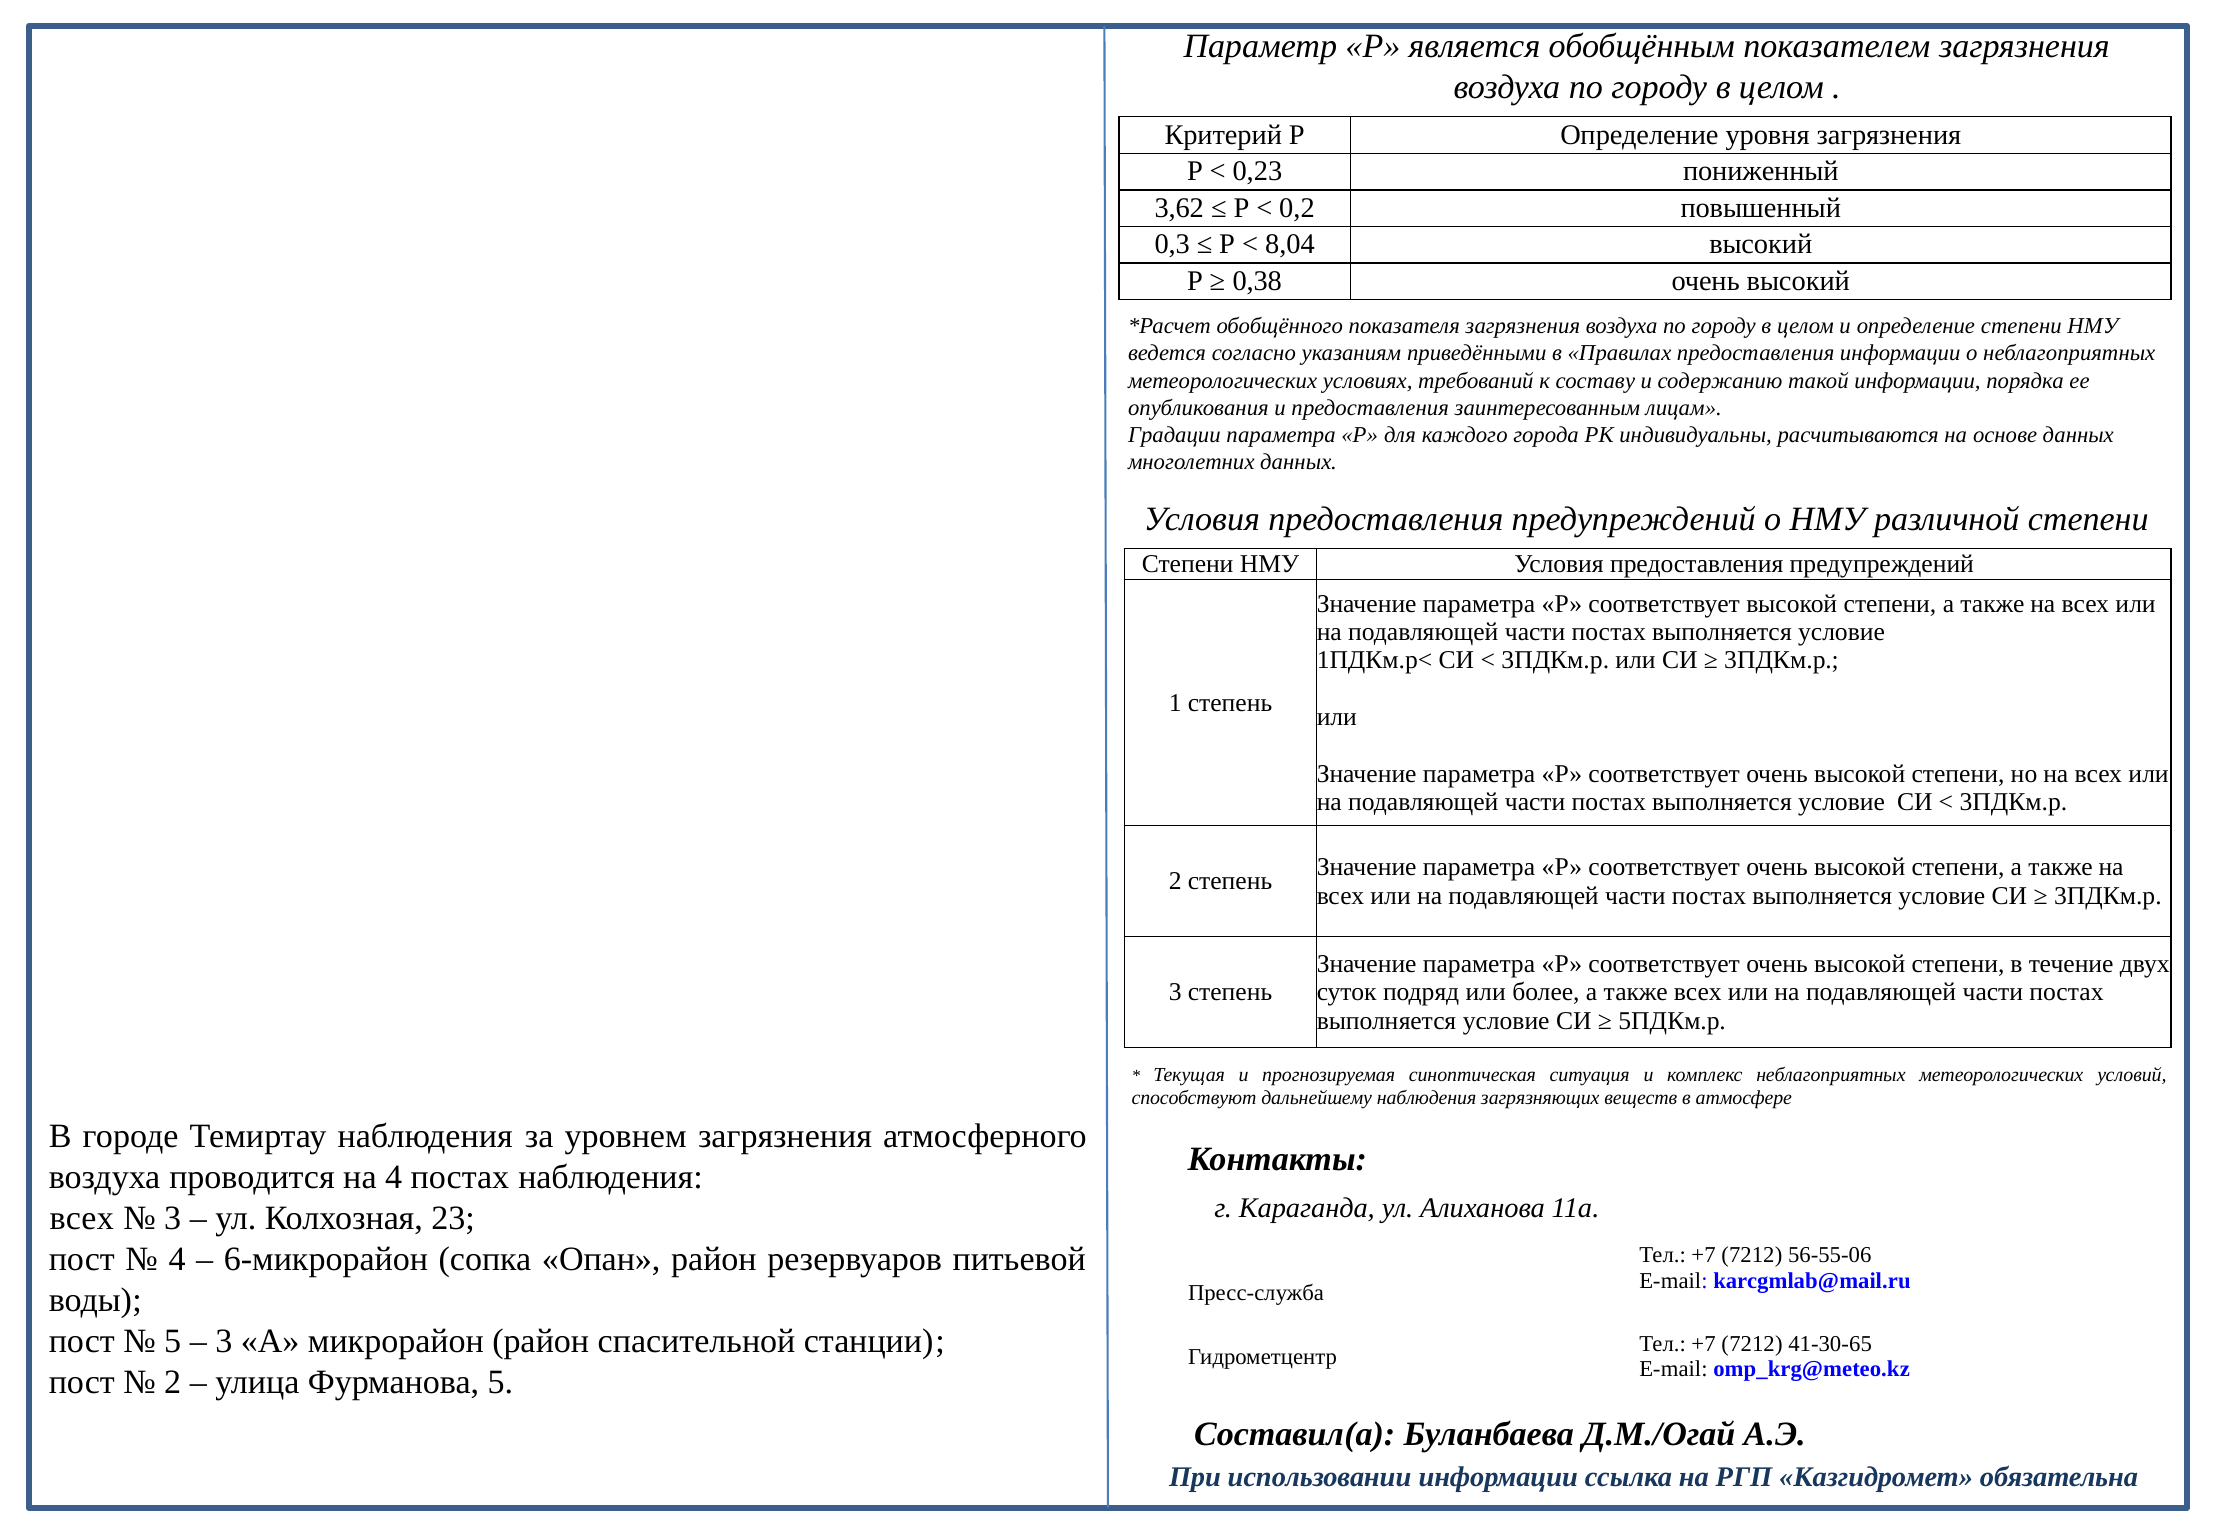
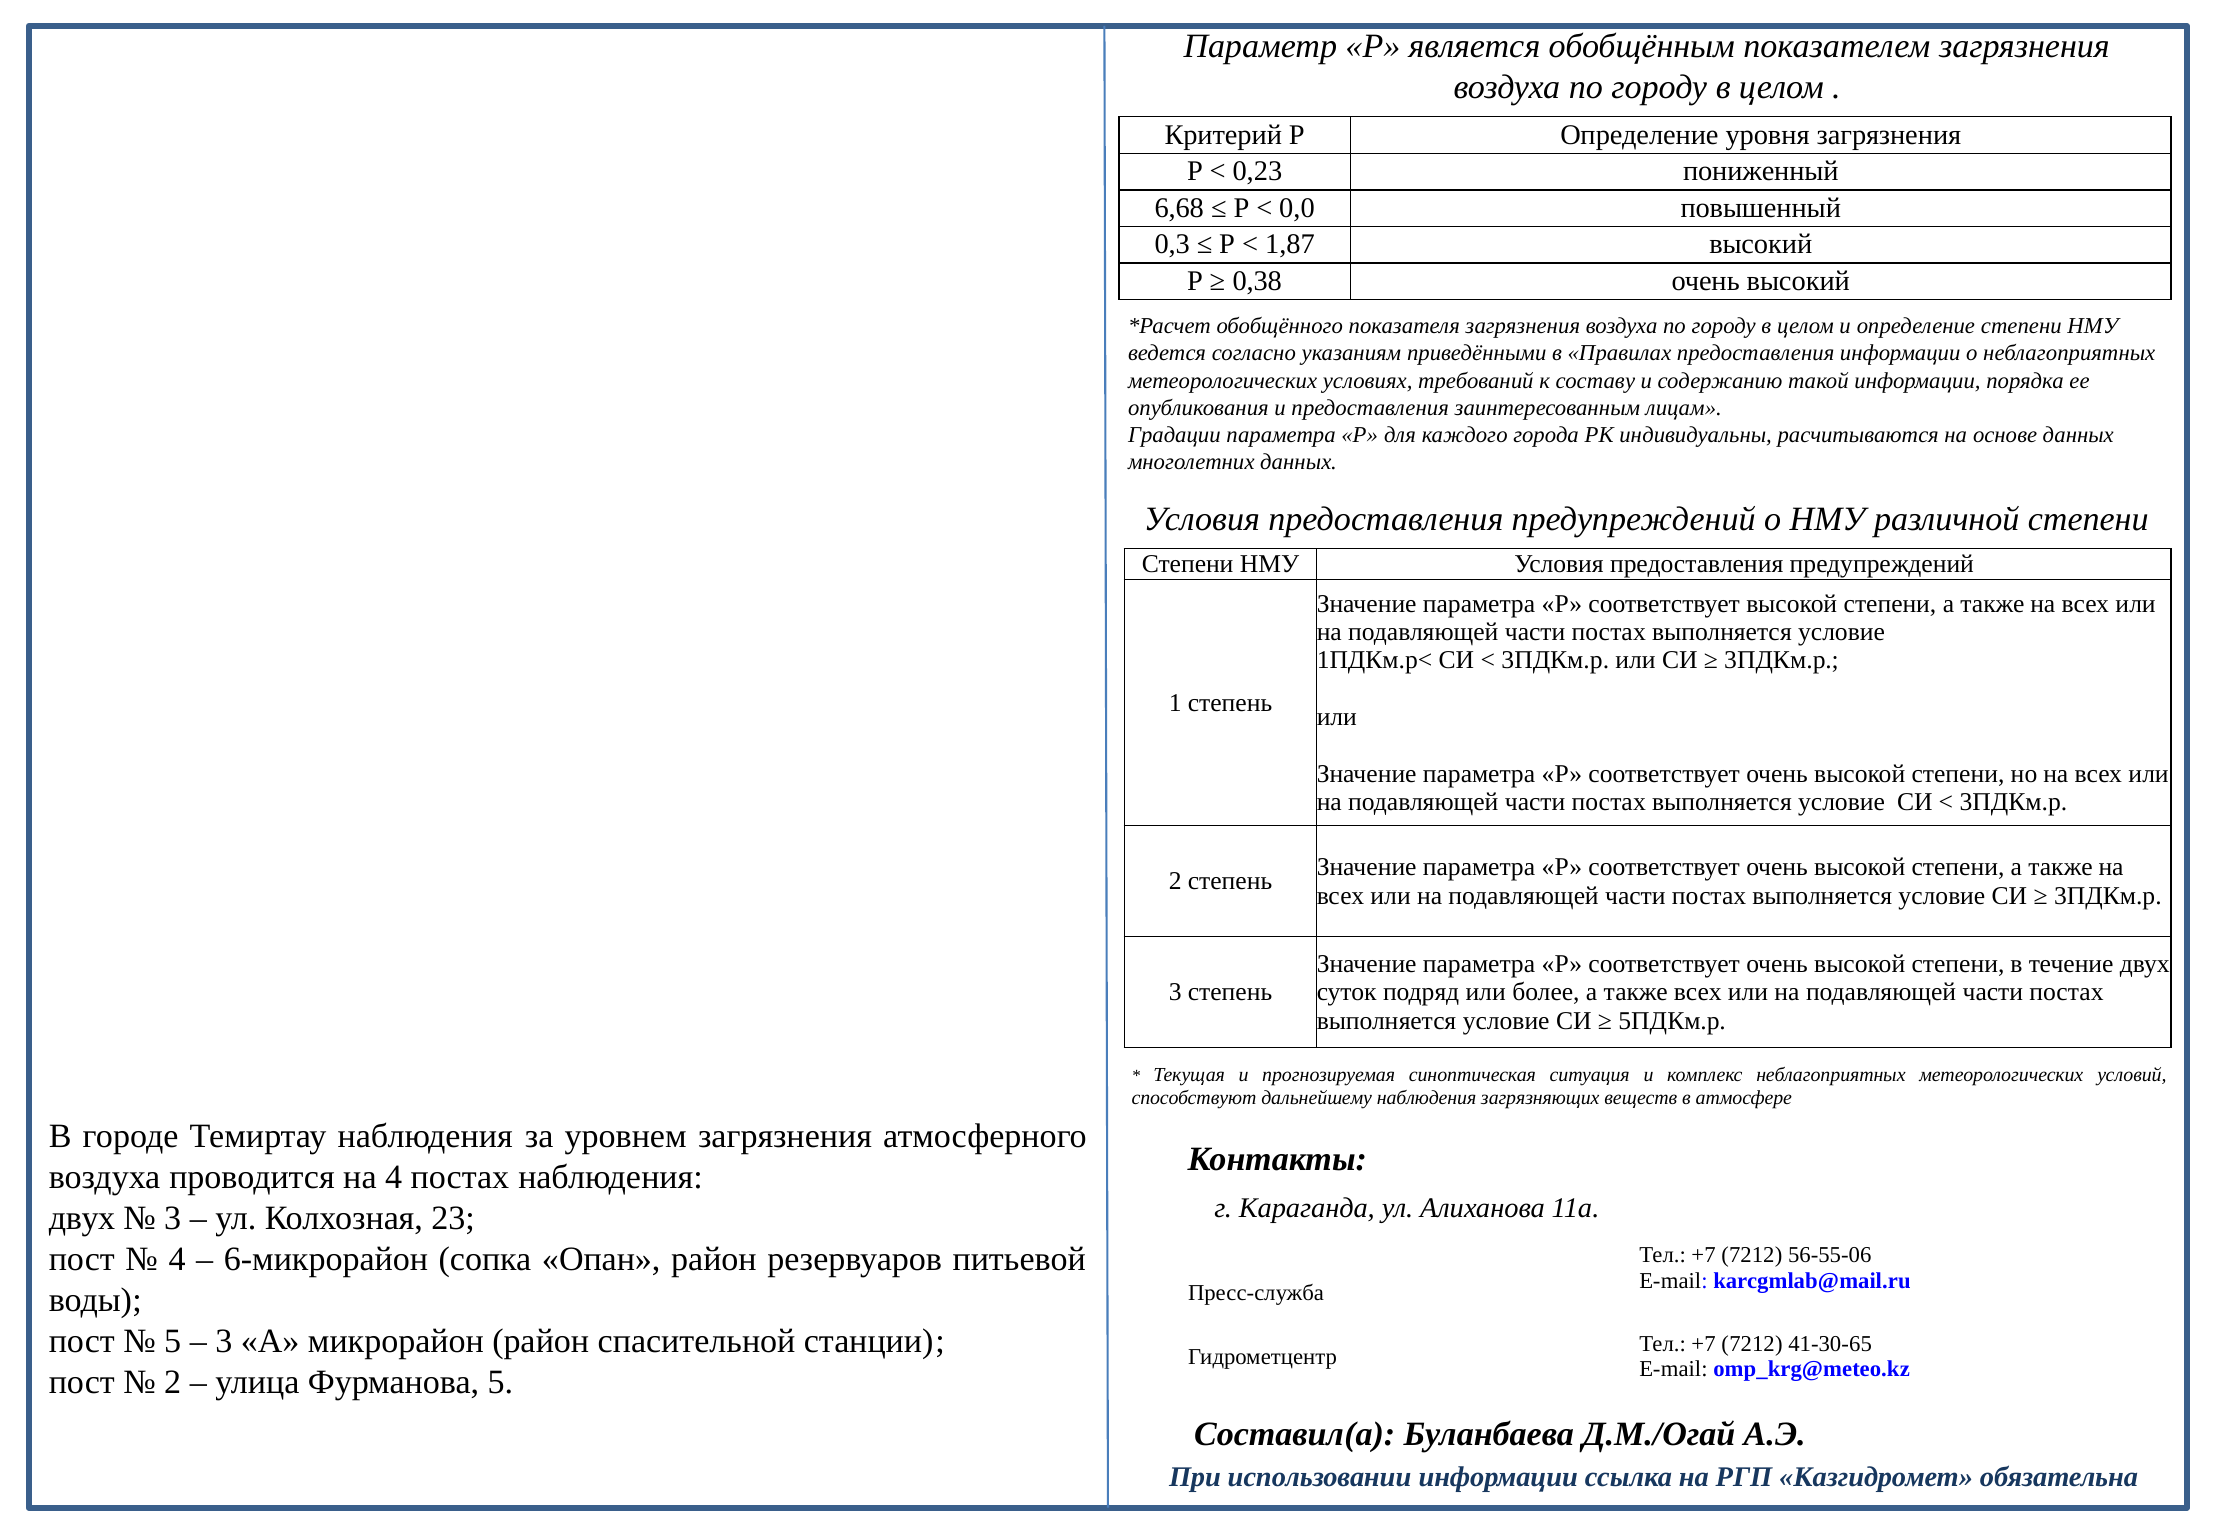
3,62: 3,62 -> 6,68
0,2: 0,2 -> 0,0
8,04: 8,04 -> 1,87
всех at (82, 1218): всех -> двух
